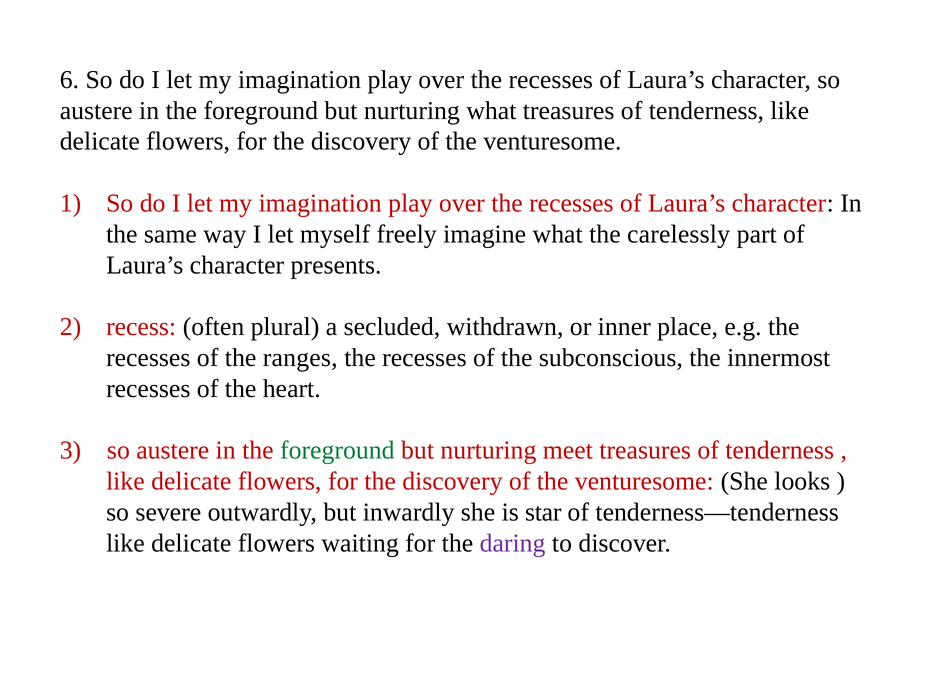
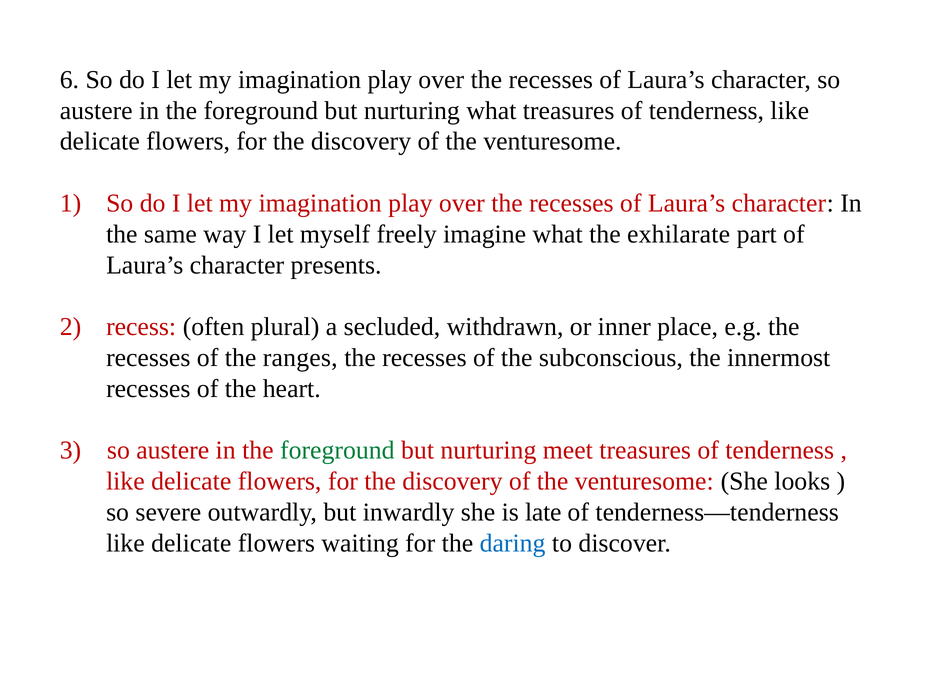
carelessly: carelessly -> exhilarate
star: star -> late
daring colour: purple -> blue
